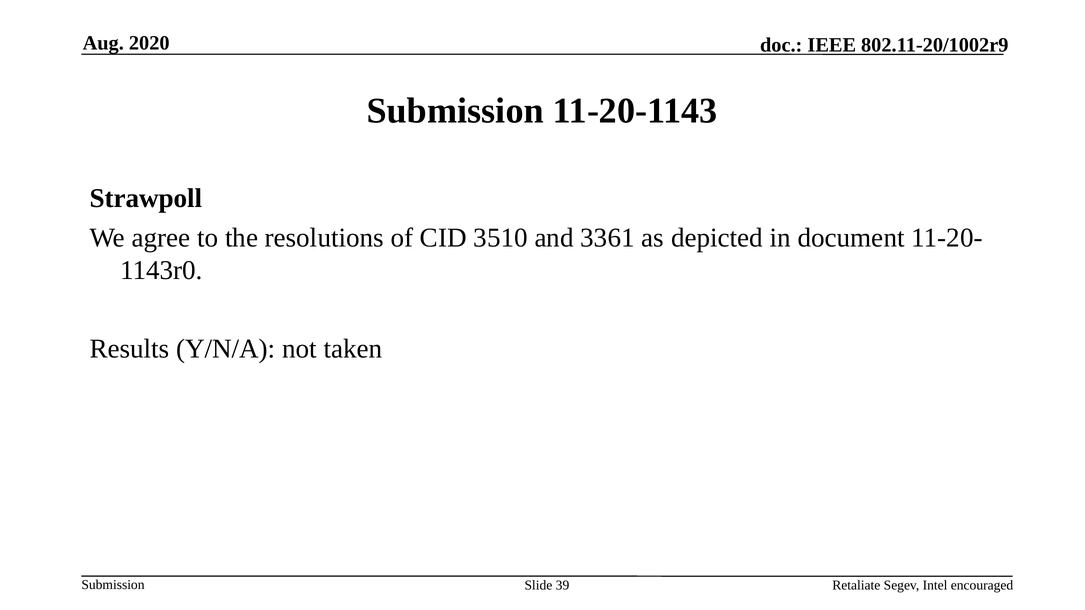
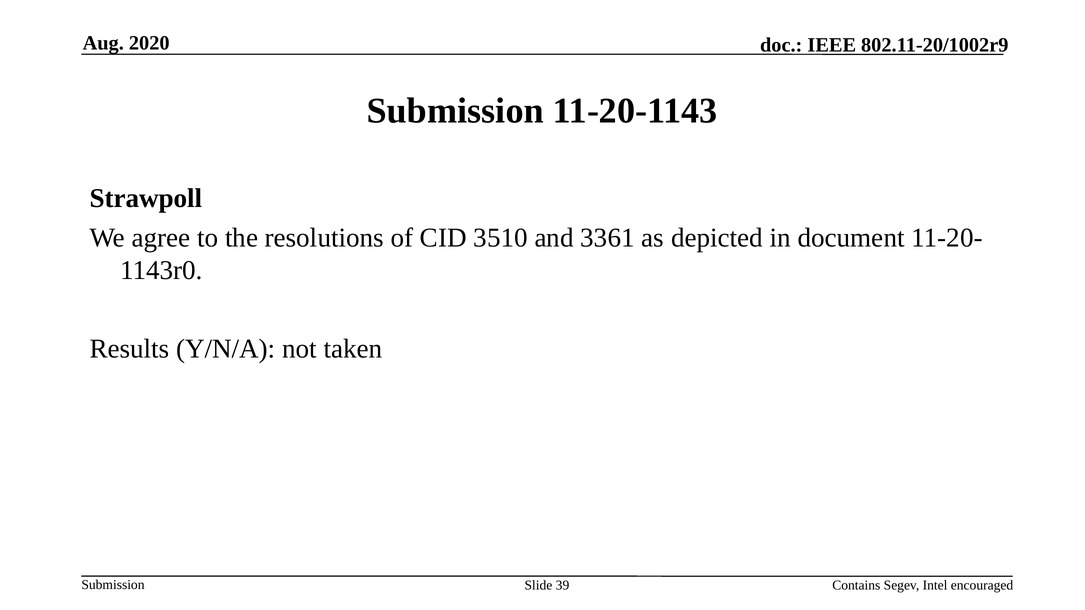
Retaliate: Retaliate -> Contains
